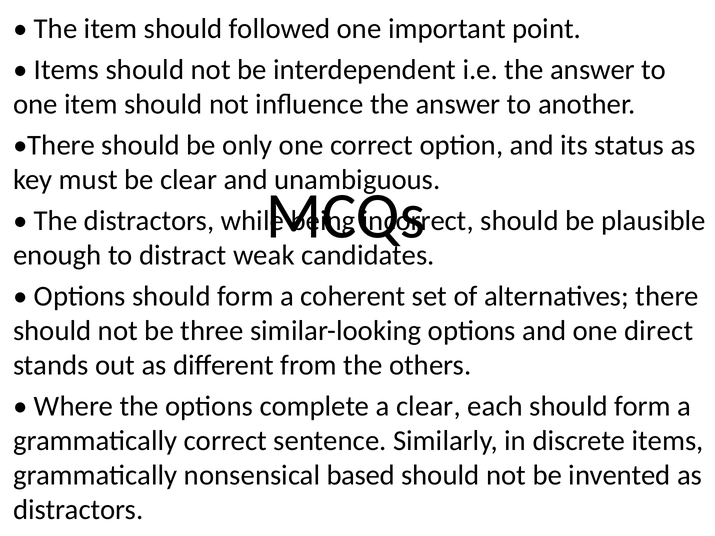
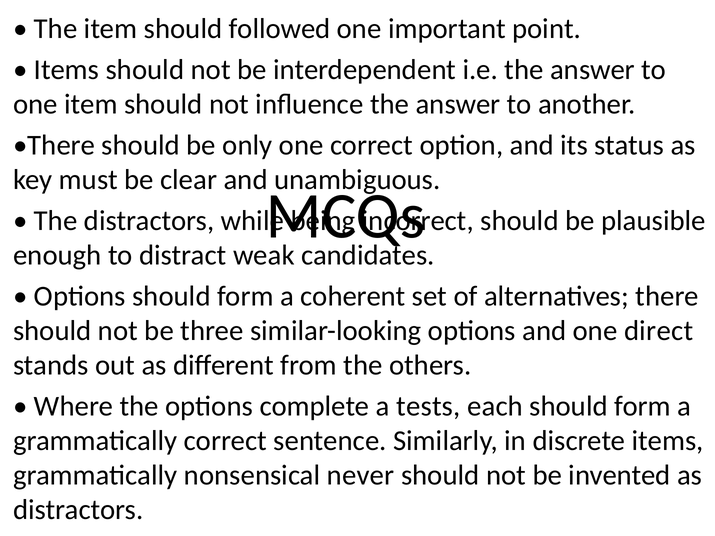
a clear: clear -> tests
based: based -> never
